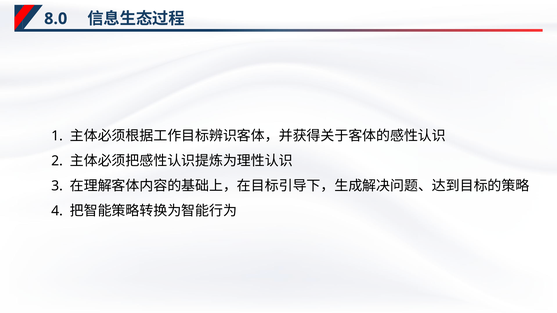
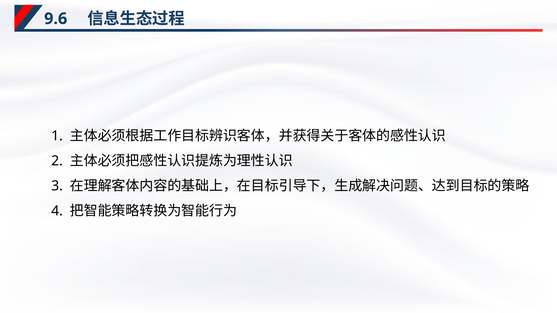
8.0: 8.0 -> 9.6
